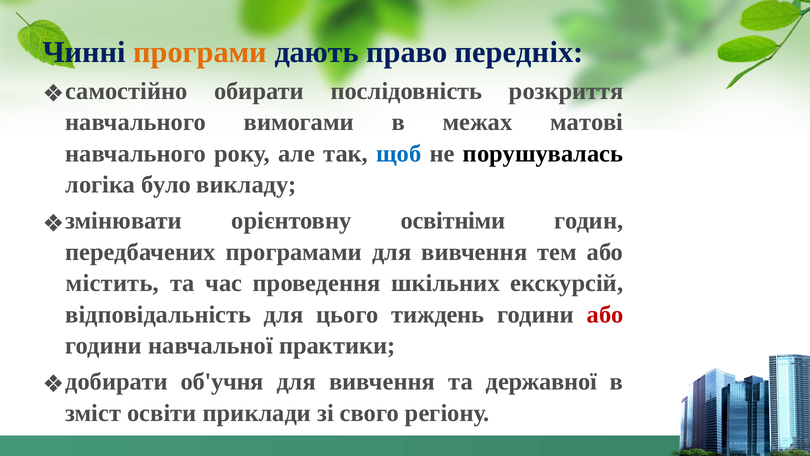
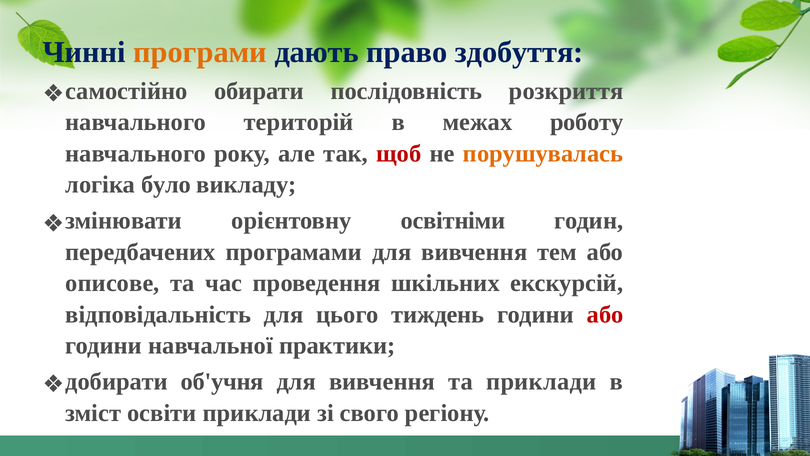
передніх: передніх -> здобуття
вимогами: вимогами -> територій
матові: матові -> роботу
щоб colour: blue -> red
порушувалась colour: black -> orange
містить: містить -> описове
та державної: державної -> приклади
